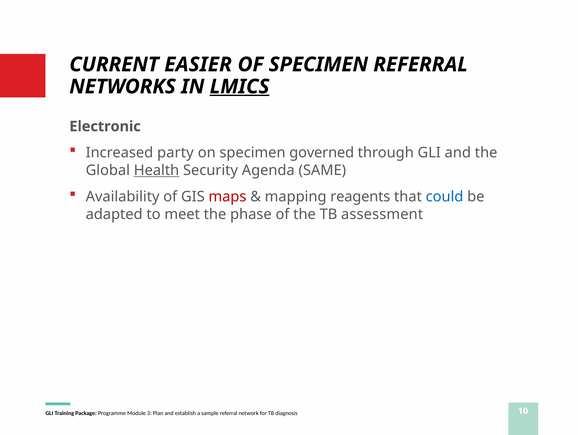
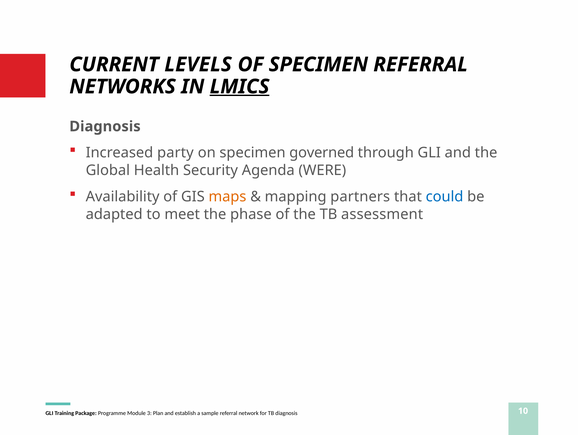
EASIER: EASIER -> LEVELS
Electronic at (105, 126): Electronic -> Diagnosis
Health underline: present -> none
SAME: SAME -> WERE
maps colour: red -> orange
reagents: reagents -> partners
